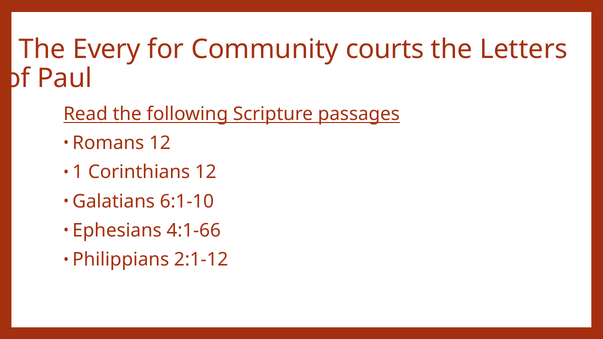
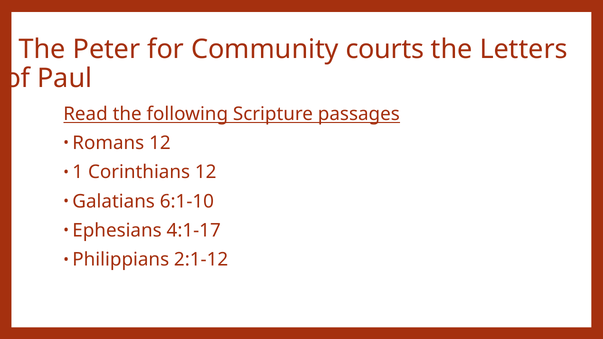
Every: Every -> Peter
4:1-66: 4:1-66 -> 4:1-17
